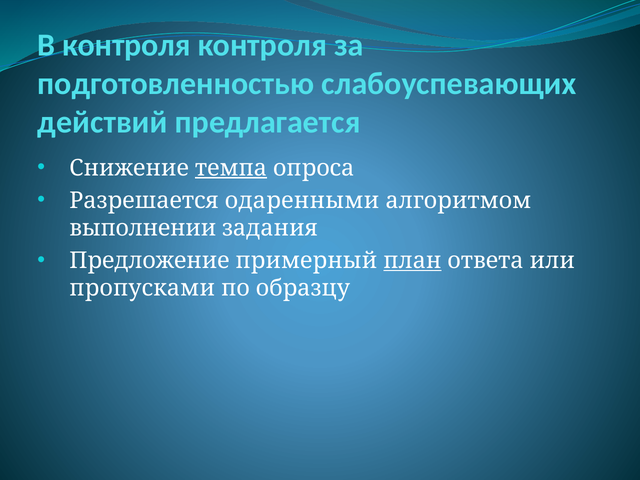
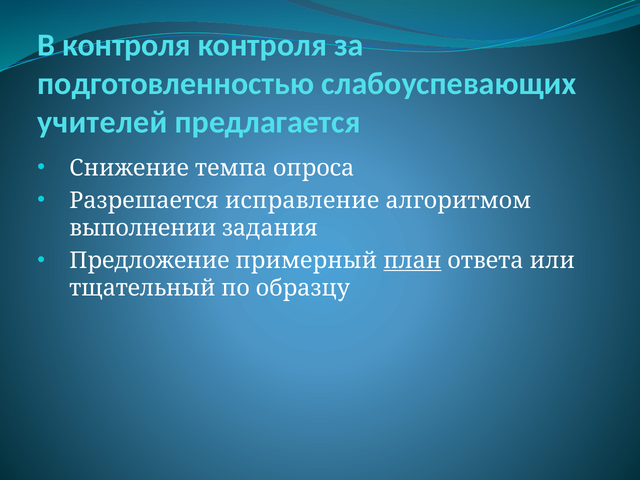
действий: действий -> учителей
темпа underline: present -> none
одаренными: одаренными -> исправление
пропусками: пропусками -> тщательный
